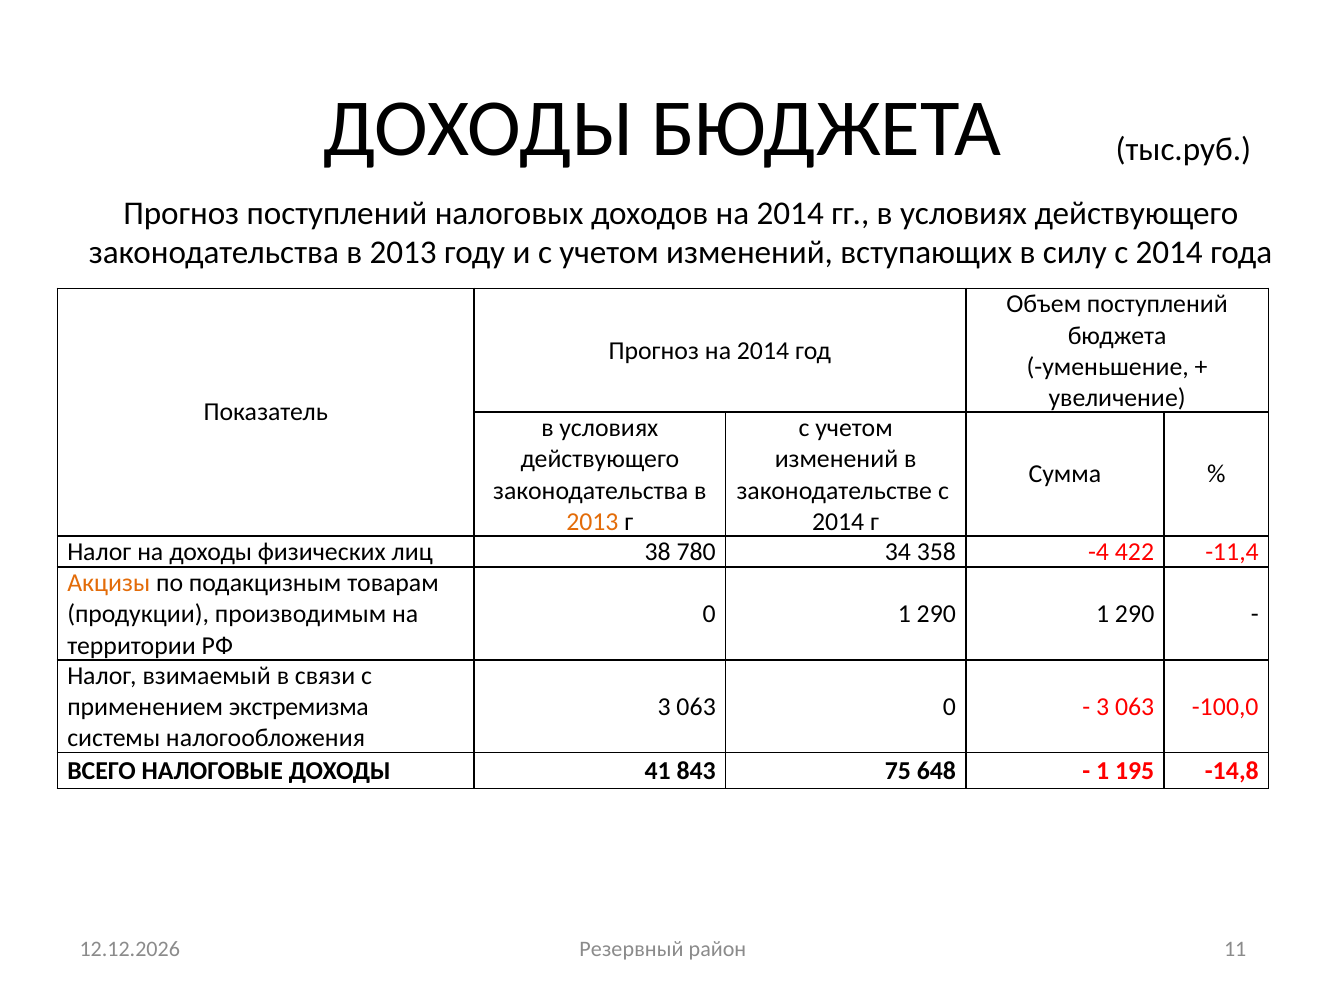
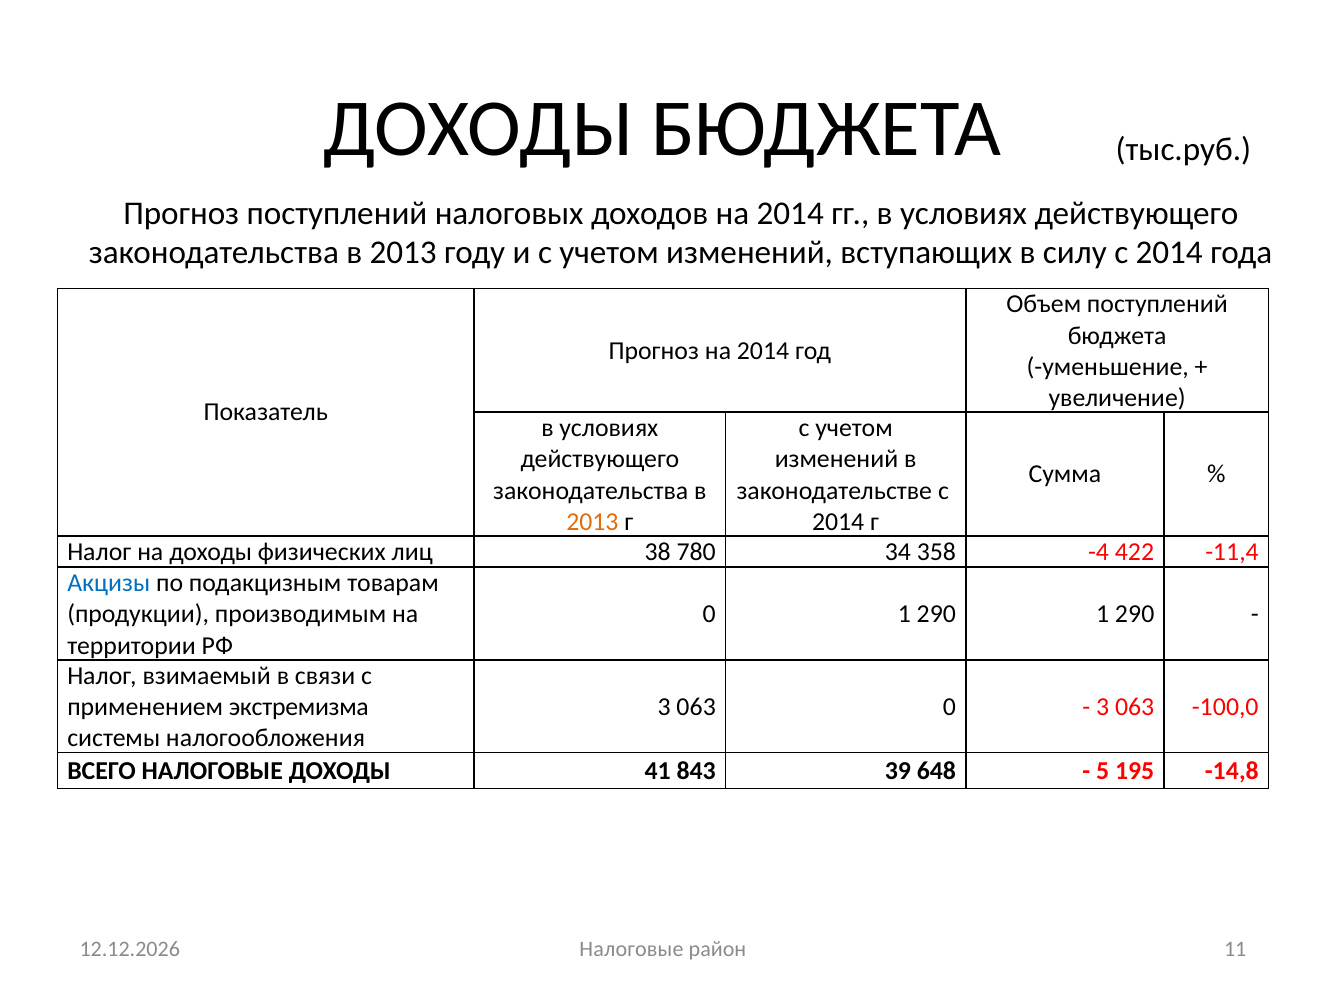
Акцизы colour: orange -> blue
75: 75 -> 39
1 at (1103, 771): 1 -> 5
Резервный at (632, 950): Резервный -> Налоговые
